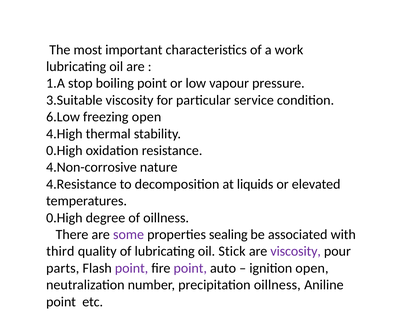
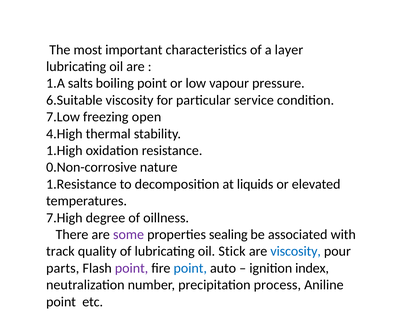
work: work -> layer
stop: stop -> salts
3.Suitable: 3.Suitable -> 6.Suitable
6.Low: 6.Low -> 7.Low
0.High at (64, 151): 0.High -> 1.High
4.Non-corrosive: 4.Non-corrosive -> 0.Non-corrosive
4.Resistance: 4.Resistance -> 1.Resistance
0.High at (64, 218): 0.High -> 7.High
third: third -> track
viscosity at (296, 251) colour: purple -> blue
point at (190, 268) colour: purple -> blue
ignition open: open -> index
precipitation oillness: oillness -> process
